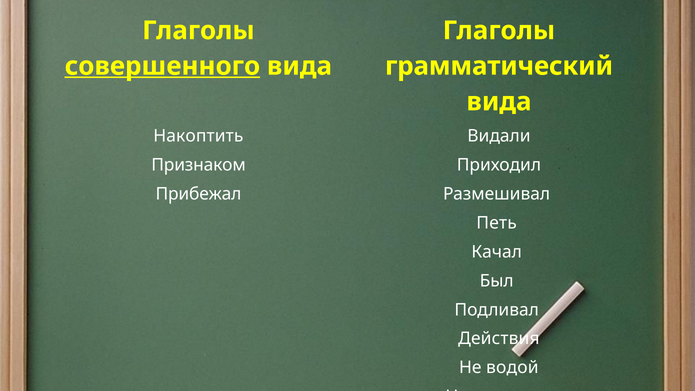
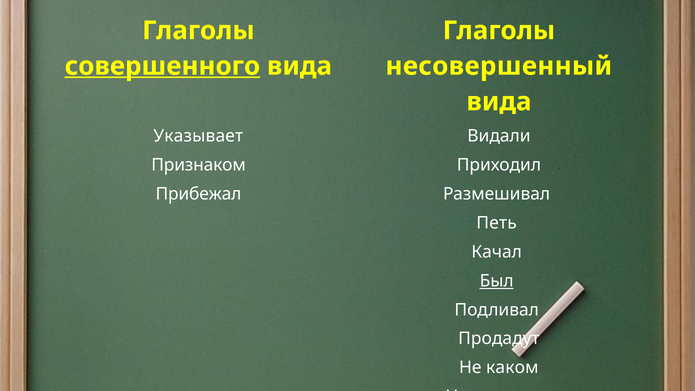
грамматический: грамматический -> несовершенный
Накоптить: Накоптить -> Указывает
Был underline: none -> present
Действия: Действия -> Продадут
водой: водой -> каком
